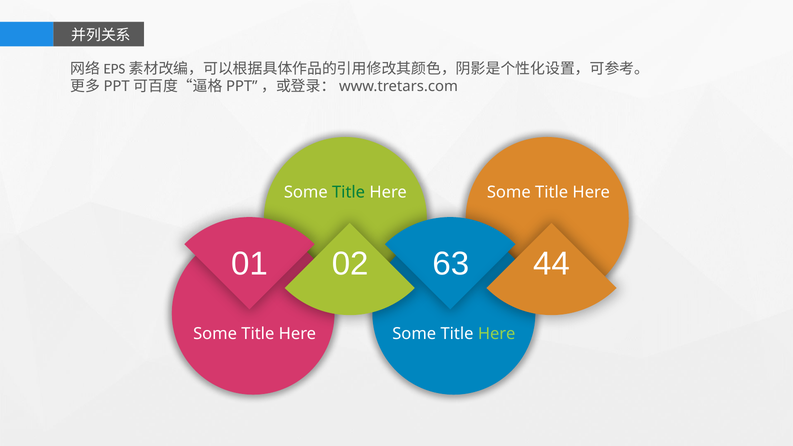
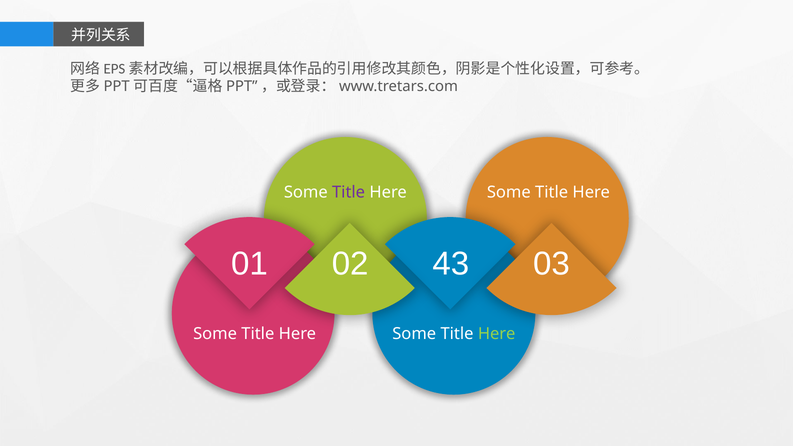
Title at (349, 192) colour: green -> purple
63: 63 -> 43
44: 44 -> 03
